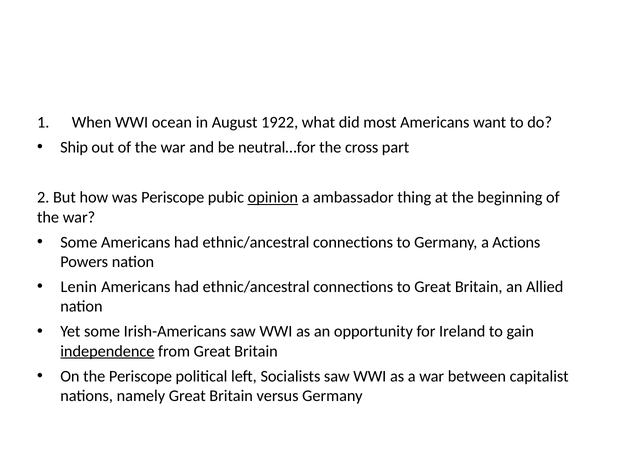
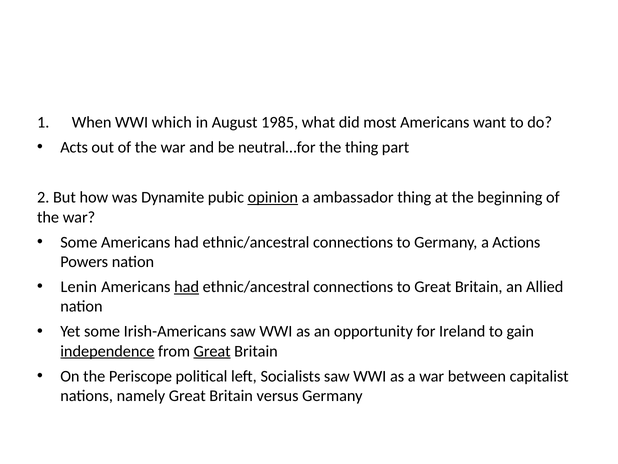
ocean: ocean -> which
1922: 1922 -> 1985
Ship: Ship -> Acts
the cross: cross -> thing
was Periscope: Periscope -> Dynamite
had at (187, 287) underline: none -> present
Great at (212, 351) underline: none -> present
